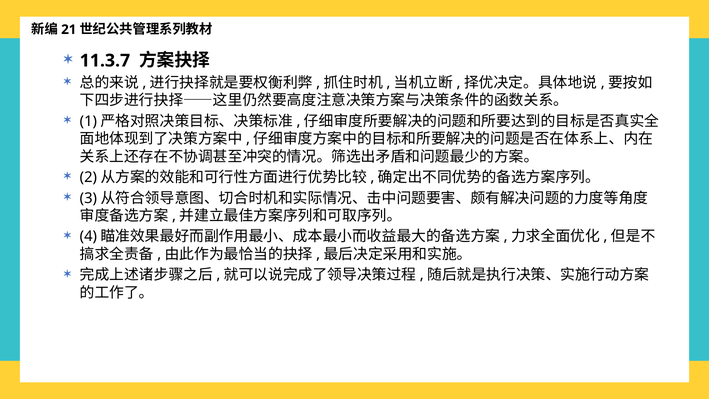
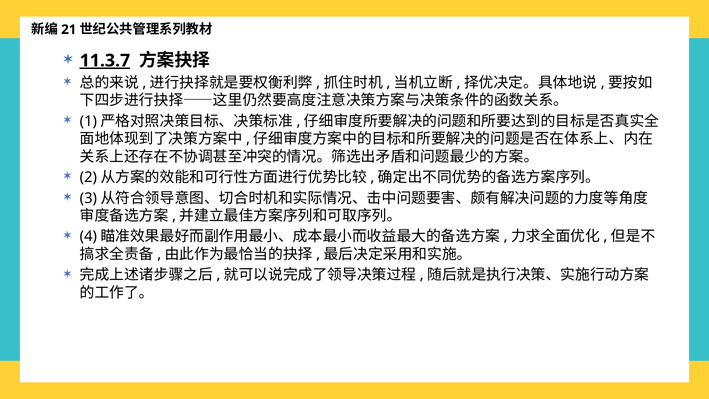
11.3.7 underline: none -> present
